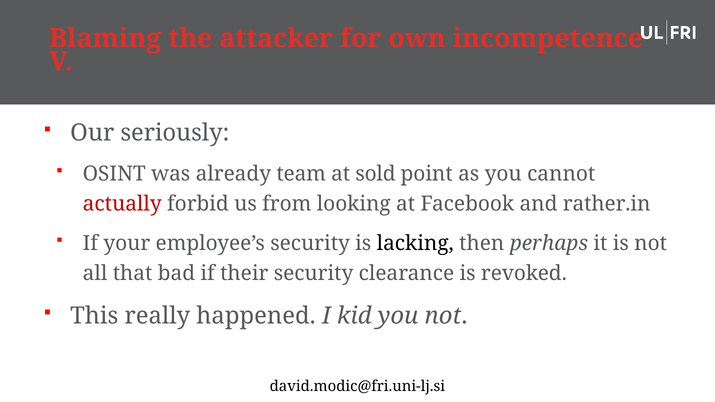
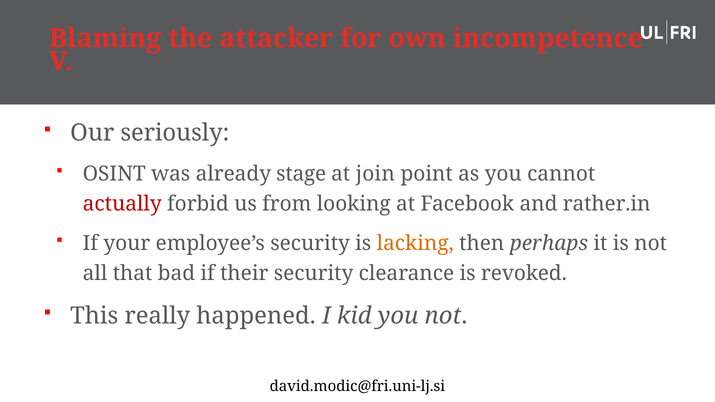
team: team -> stage
sold: sold -> join
lacking colour: black -> orange
